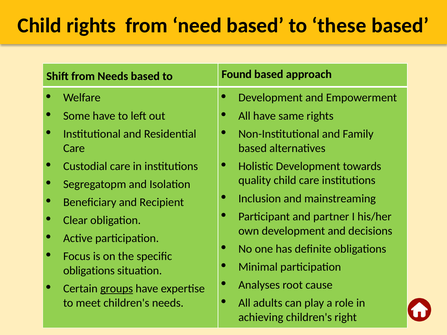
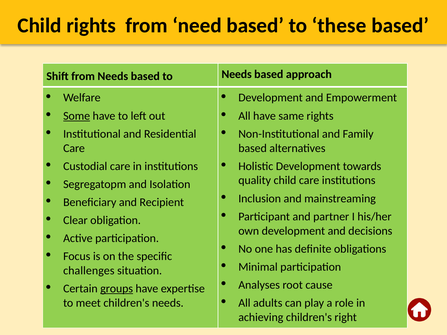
to Found: Found -> Needs
Some underline: none -> present
obligations at (89, 271): obligations -> challenges
